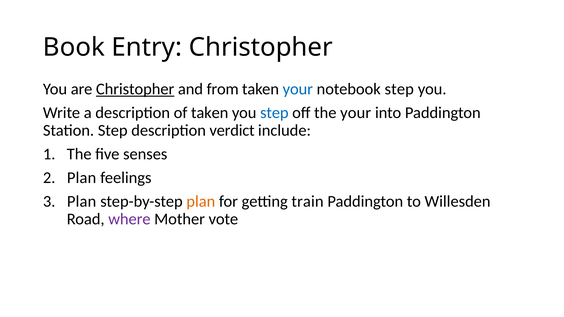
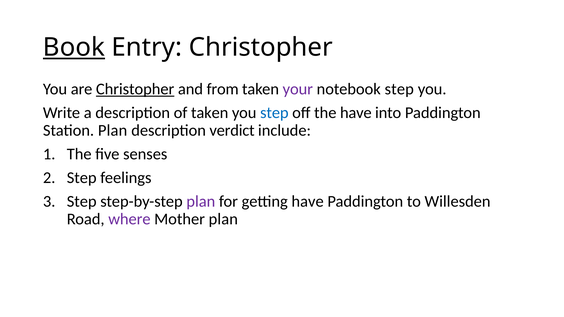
Book underline: none -> present
your at (298, 89) colour: blue -> purple
the your: your -> have
Station Step: Step -> Plan
Plan at (82, 178): Plan -> Step
Plan at (82, 201): Plan -> Step
plan at (201, 201) colour: orange -> purple
getting train: train -> have
Mother vote: vote -> plan
